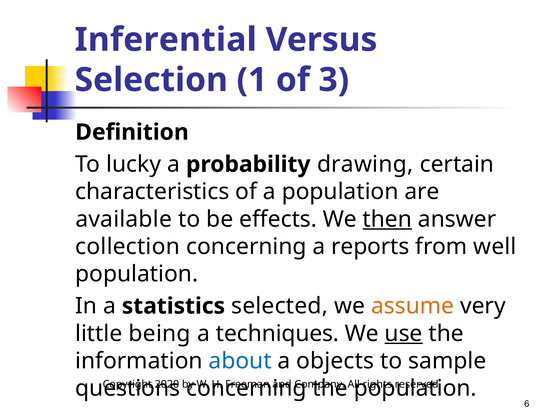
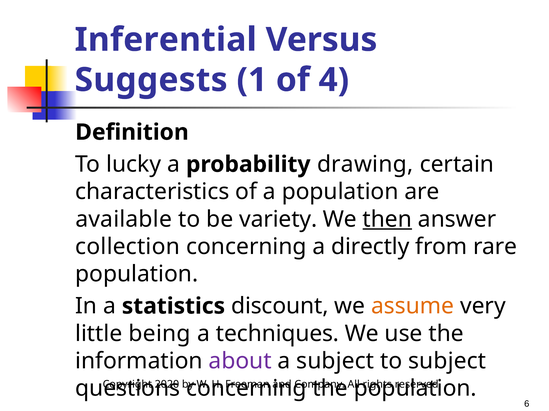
Selection: Selection -> Suggests
3: 3 -> 4
effects: effects -> variety
reports: reports -> directly
well: well -> rare
selected: selected -> discount
use underline: present -> none
about colour: blue -> purple
a objects: objects -> subject
to sample: sample -> subject
